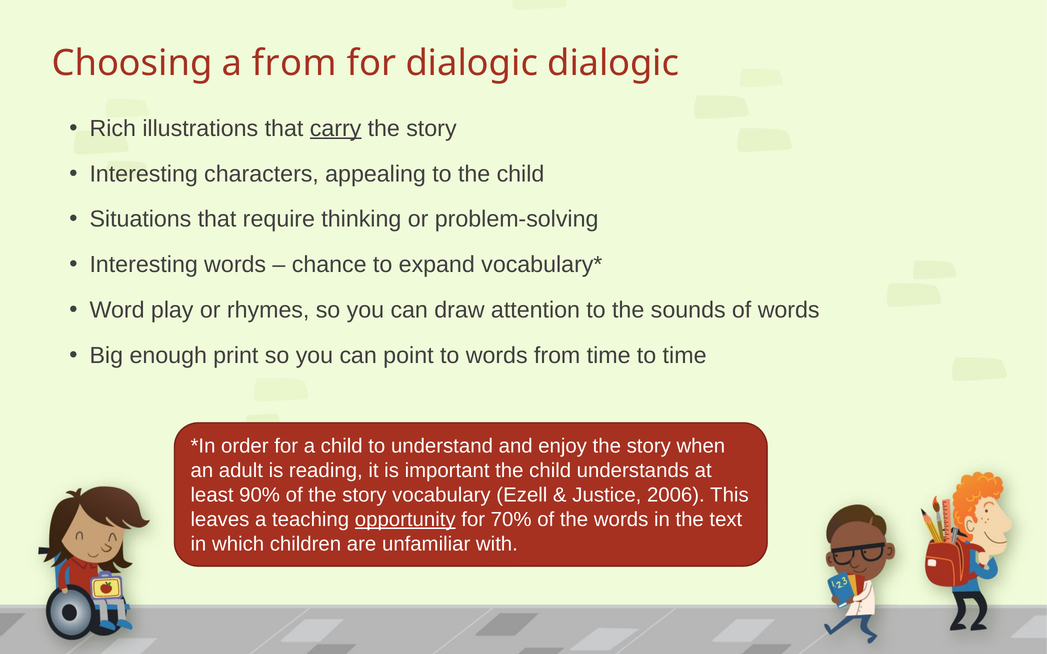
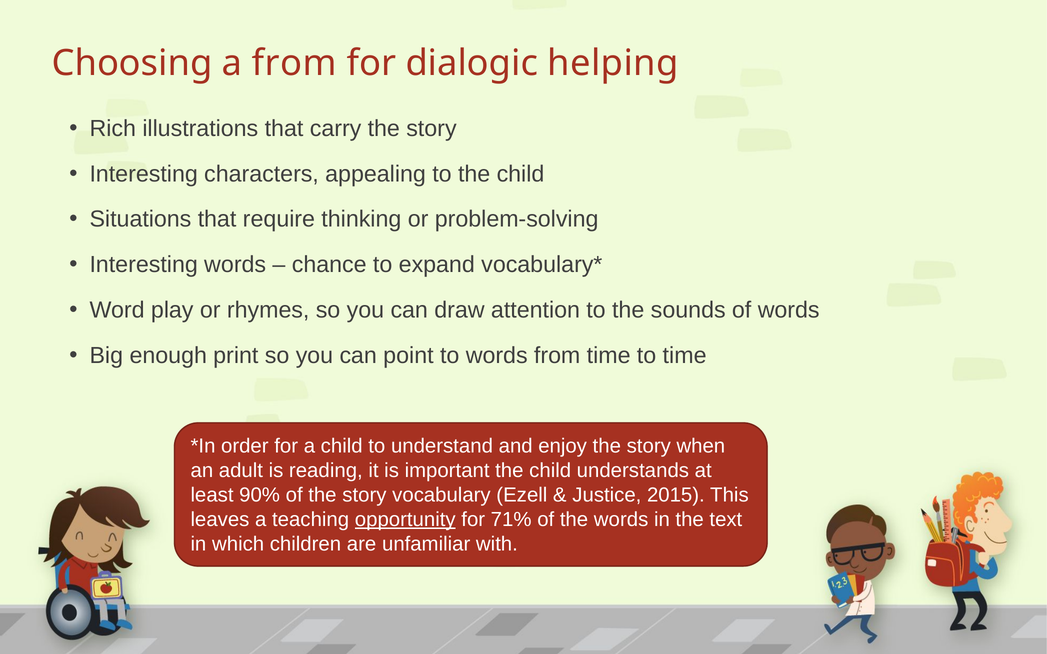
dialogic dialogic: dialogic -> helping
carry underline: present -> none
2006: 2006 -> 2015
70%: 70% -> 71%
